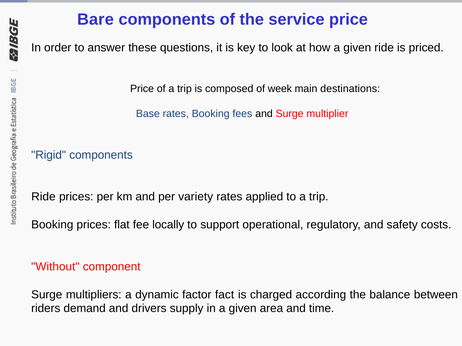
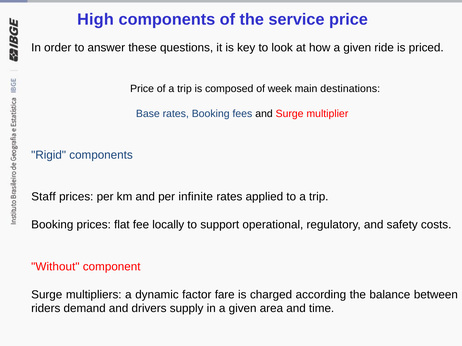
Bare: Bare -> High
Ride at (43, 197): Ride -> Staff
variety: variety -> infinite
fact: fact -> fare
